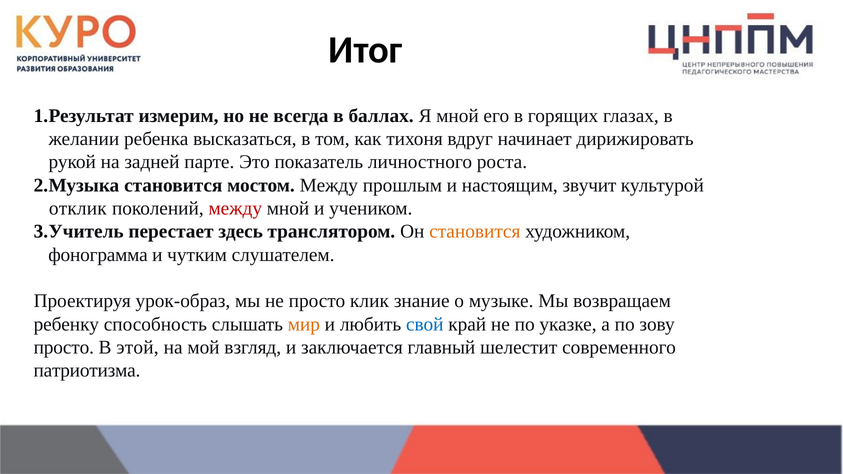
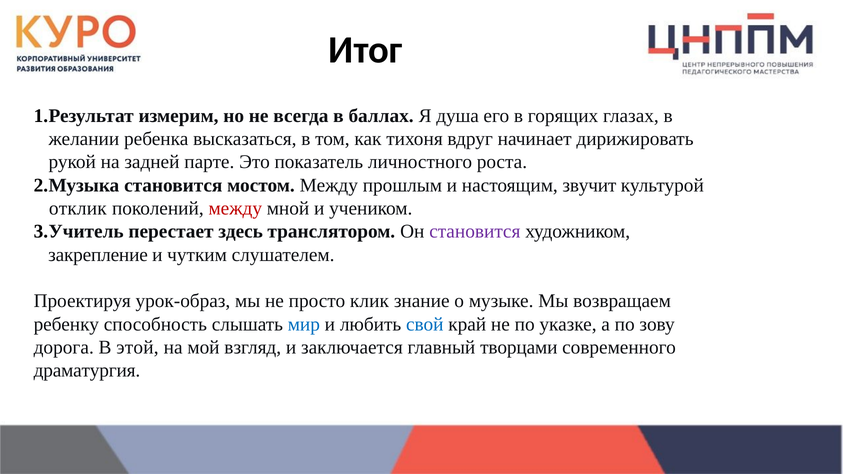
Я мной: мной -> душа
становится at (475, 232) colour: orange -> purple
фонограмма: фонограмма -> закрепление
мир colour: orange -> blue
просто at (64, 348): просто -> дорога
шелестит: шелестит -> творцами
патриотизма: патриотизма -> драматургия
